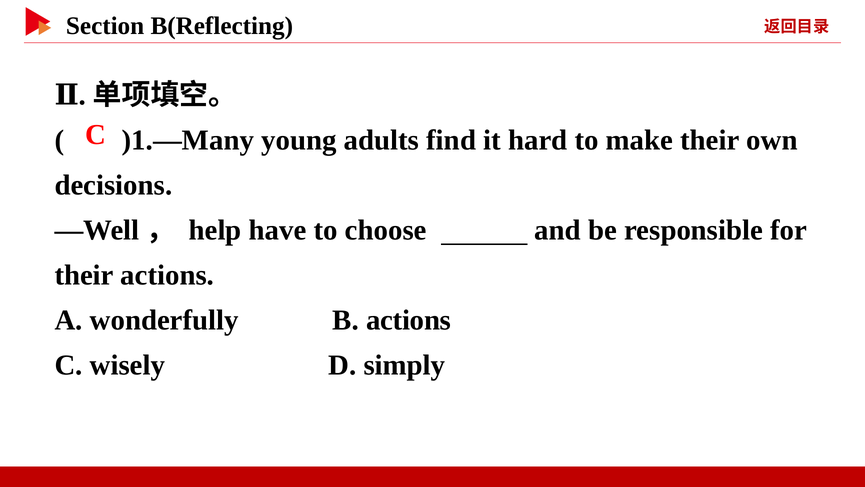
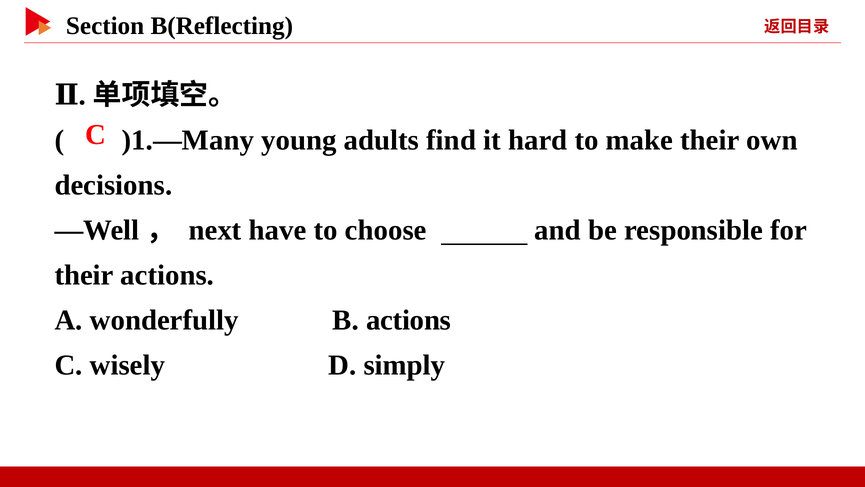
help: help -> next
